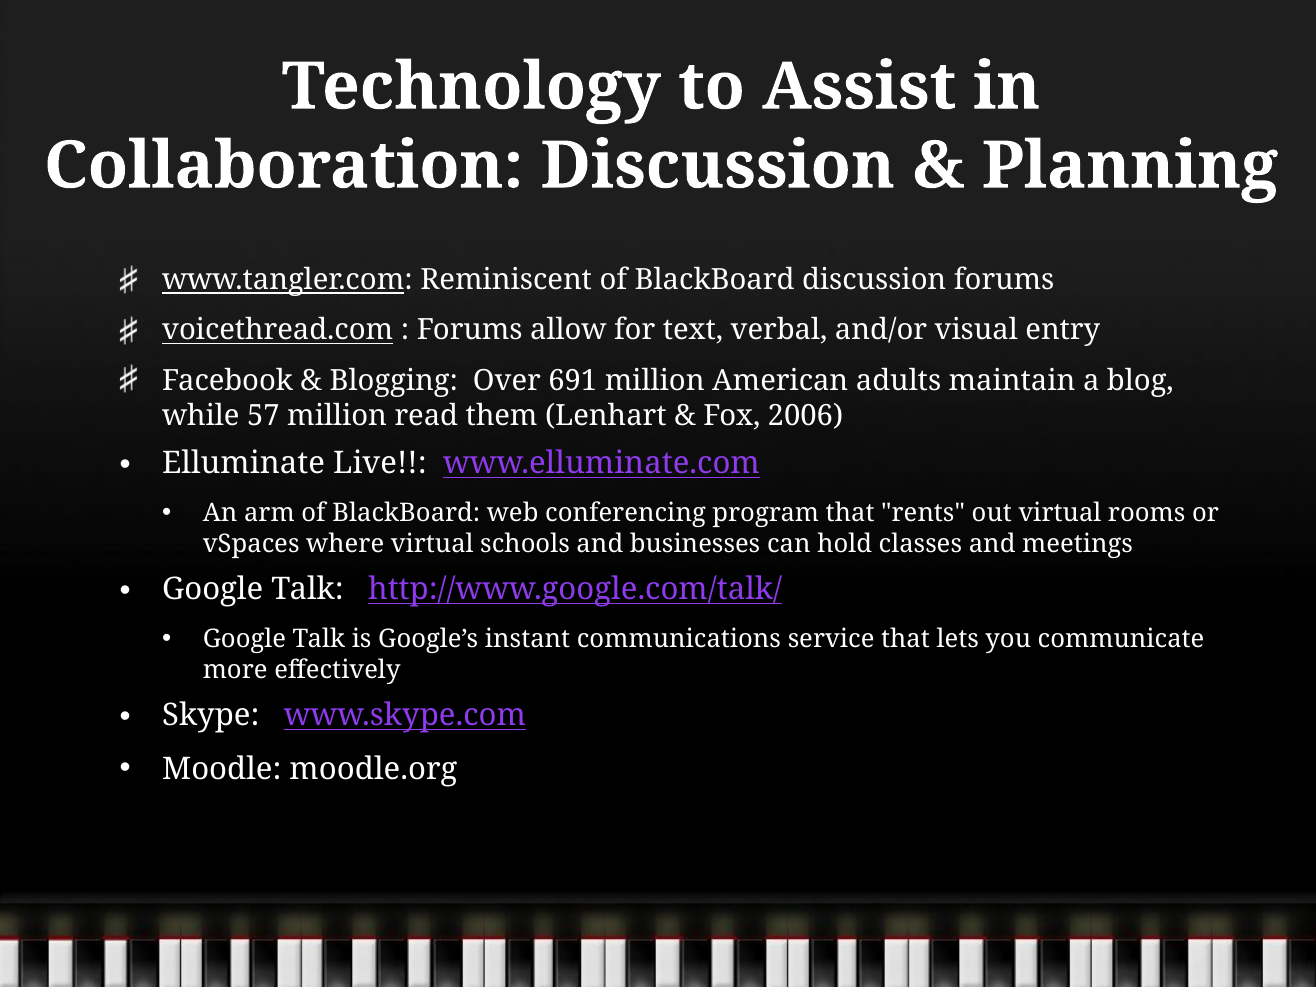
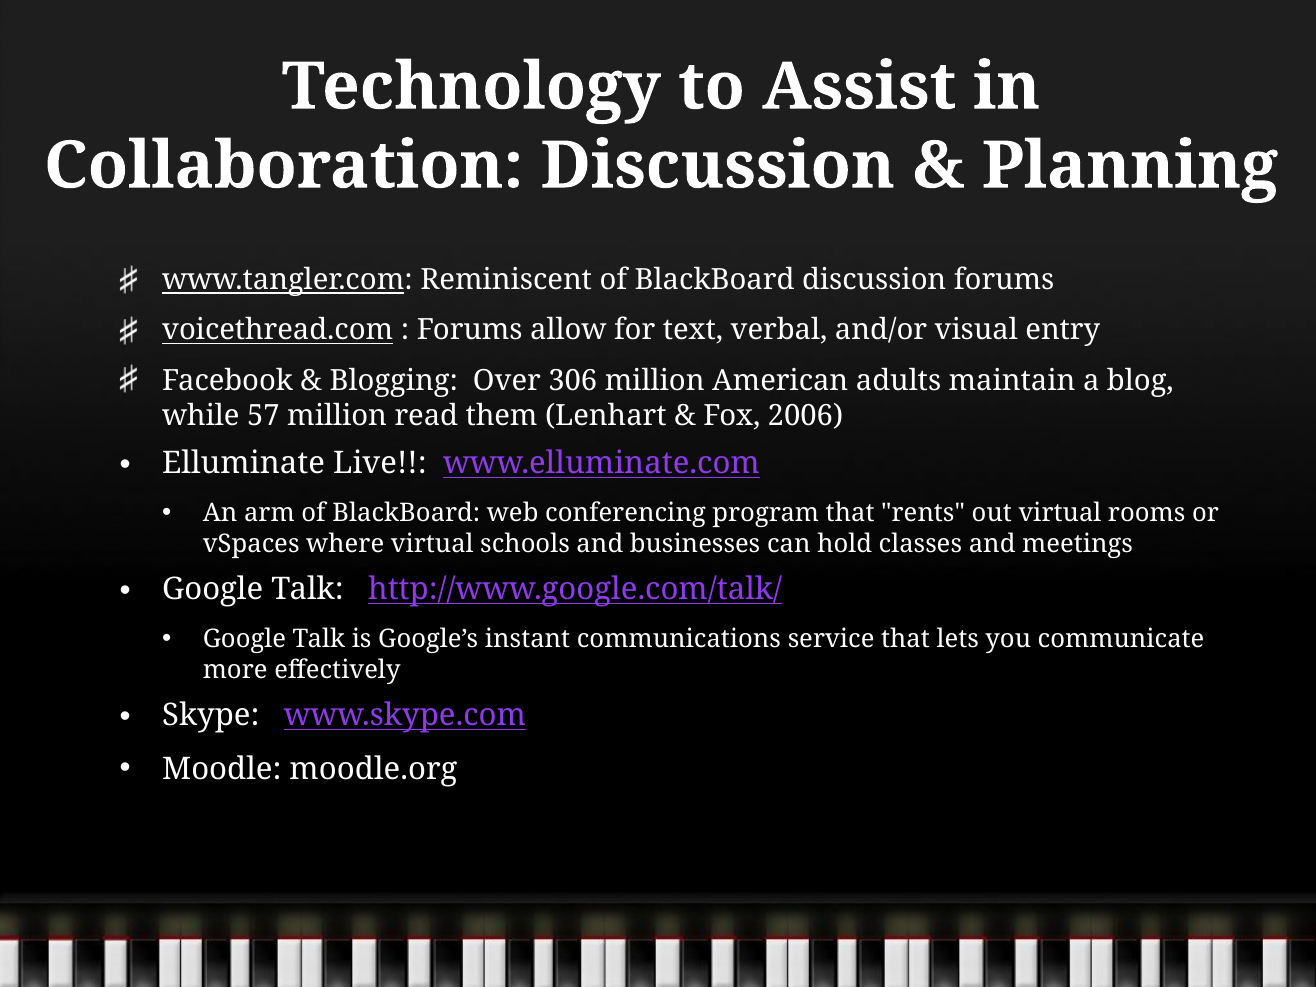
691: 691 -> 306
